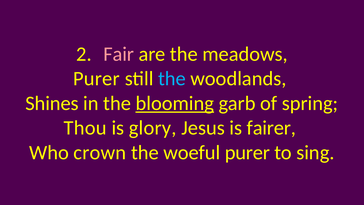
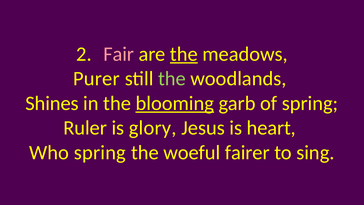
the at (184, 54) underline: none -> present
the at (172, 79) colour: light blue -> light green
Thou: Thou -> Ruler
fairer: fairer -> heart
Who crown: crown -> spring
woeful purer: purer -> fairer
